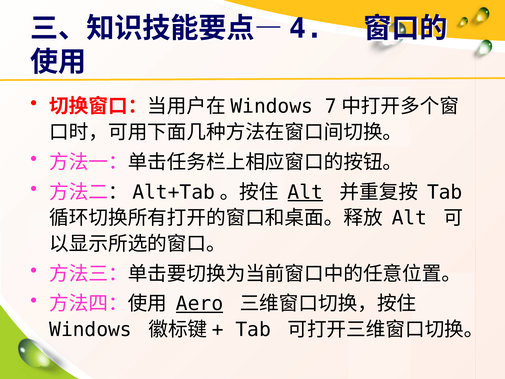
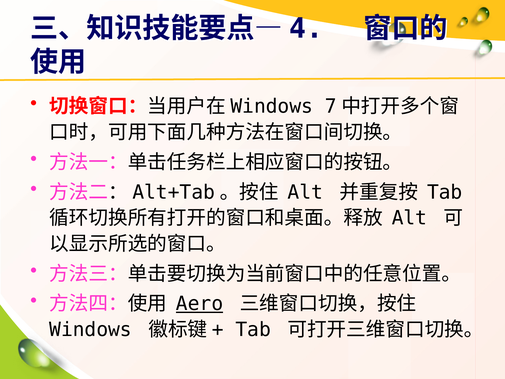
Alt at (305, 192) underline: present -> none
